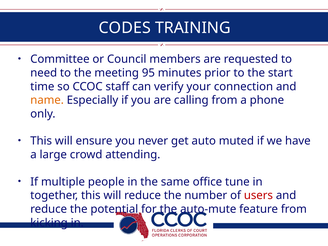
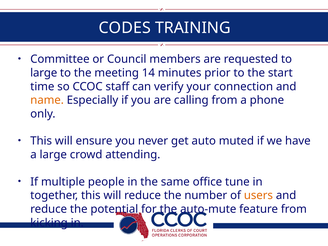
need at (44, 73): need -> large
95: 95 -> 14
users colour: red -> orange
